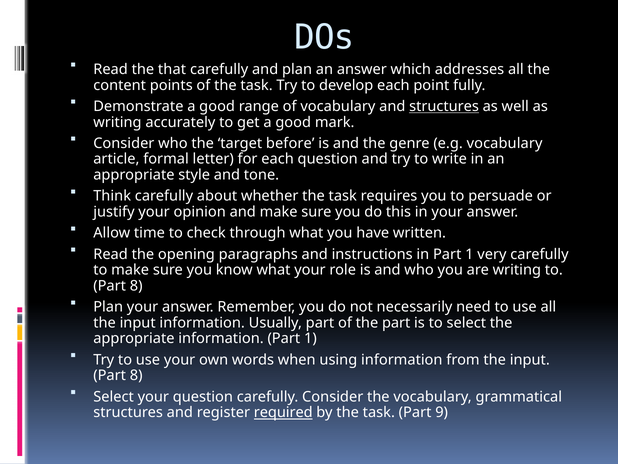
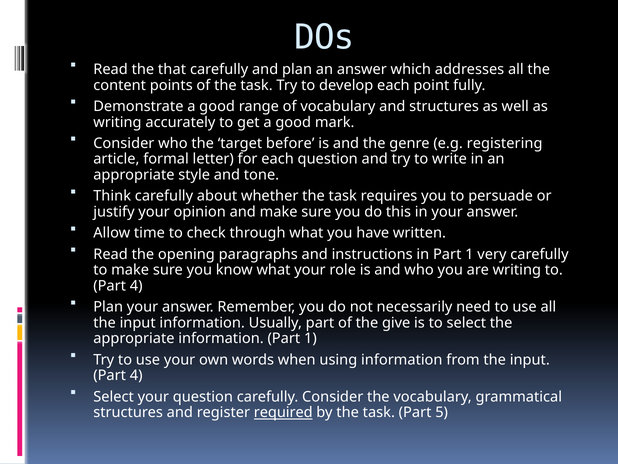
structures at (444, 106) underline: present -> none
e.g vocabulary: vocabulary -> registering
8 at (136, 286): 8 -> 4
the part: part -> give
8 at (136, 375): 8 -> 4
9: 9 -> 5
